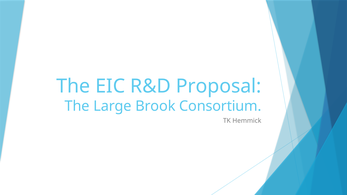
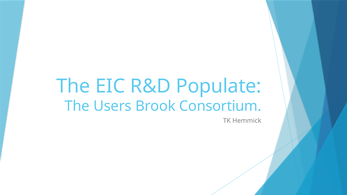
Proposal: Proposal -> Populate
Large: Large -> Users
